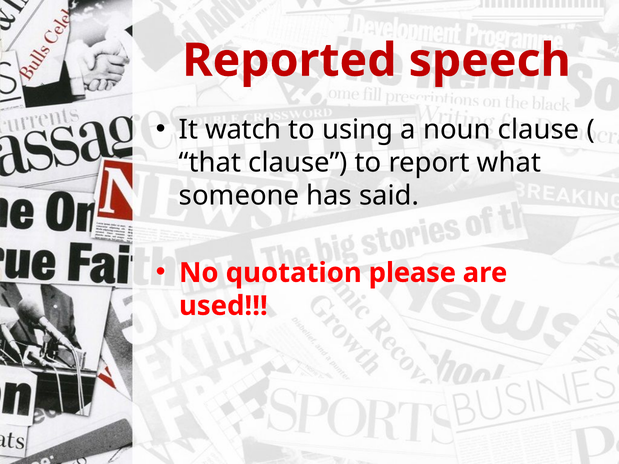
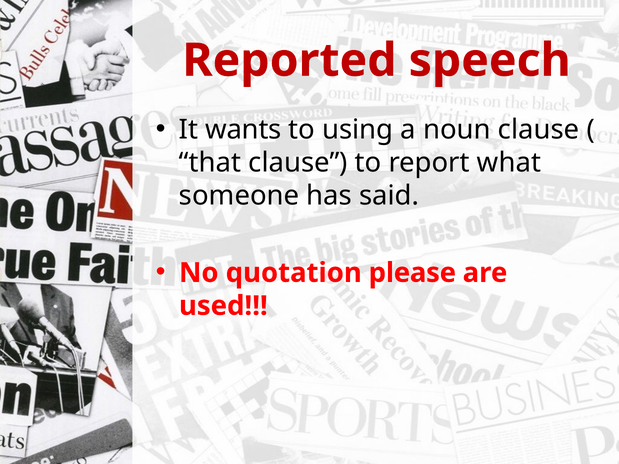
watch: watch -> wants
